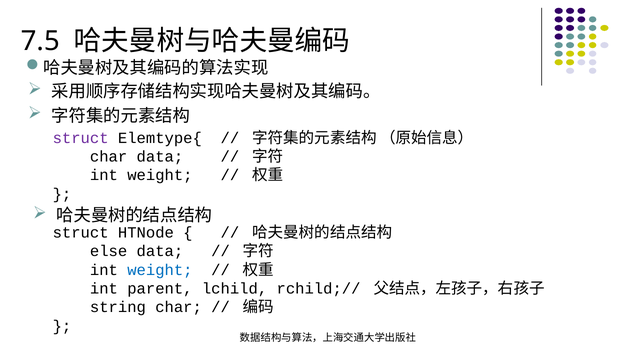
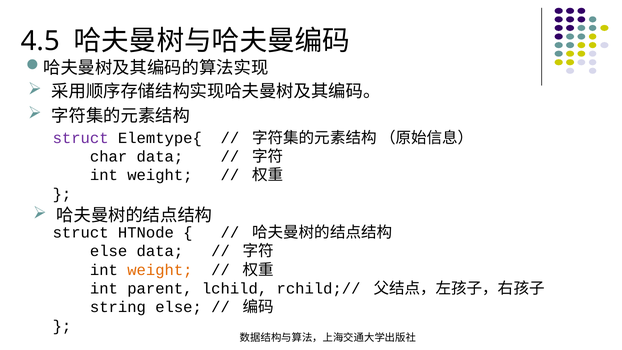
7.5: 7.5 -> 4.5
weight at (160, 270) colour: blue -> orange
string char: char -> else
